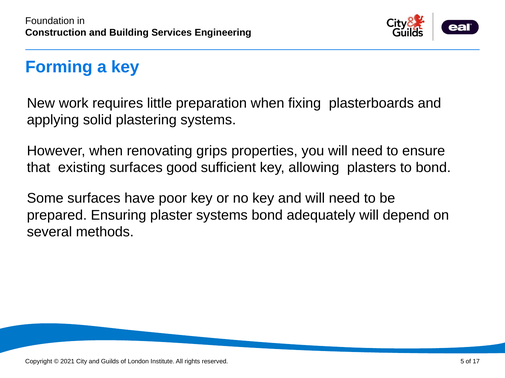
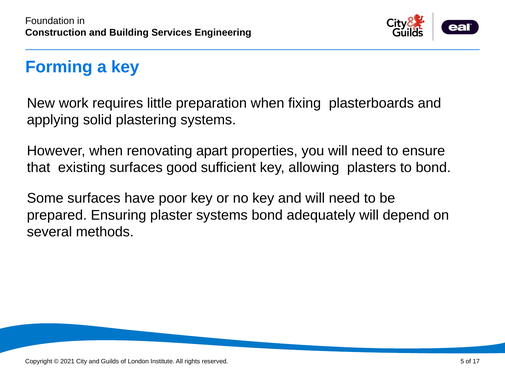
grips: grips -> apart
